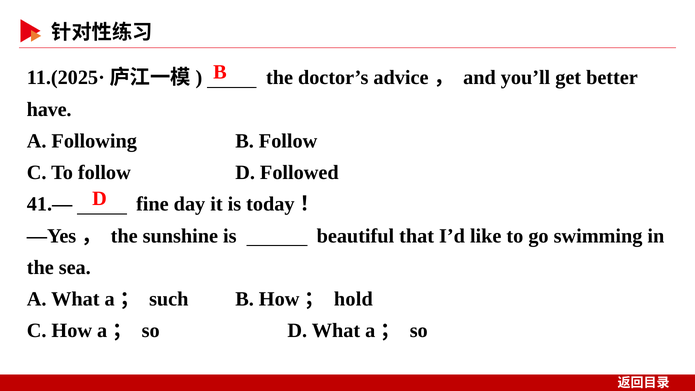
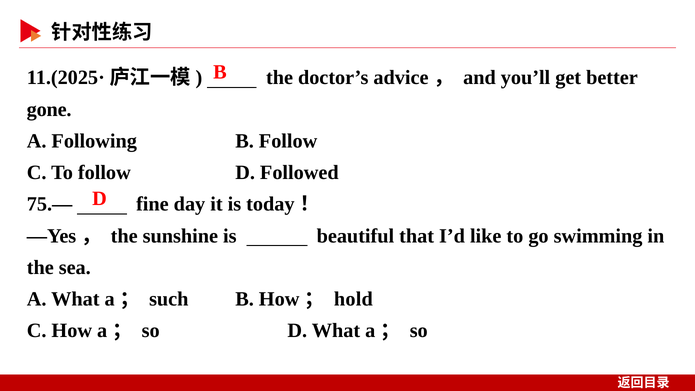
have: have -> gone
41.—: 41.— -> 75.—
